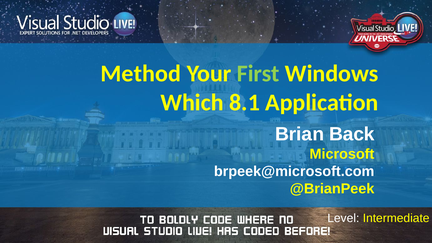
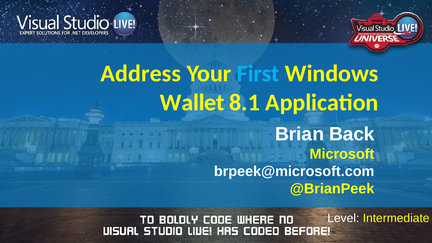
Method: Method -> Address
First colour: light green -> light blue
Which: Which -> Wallet
